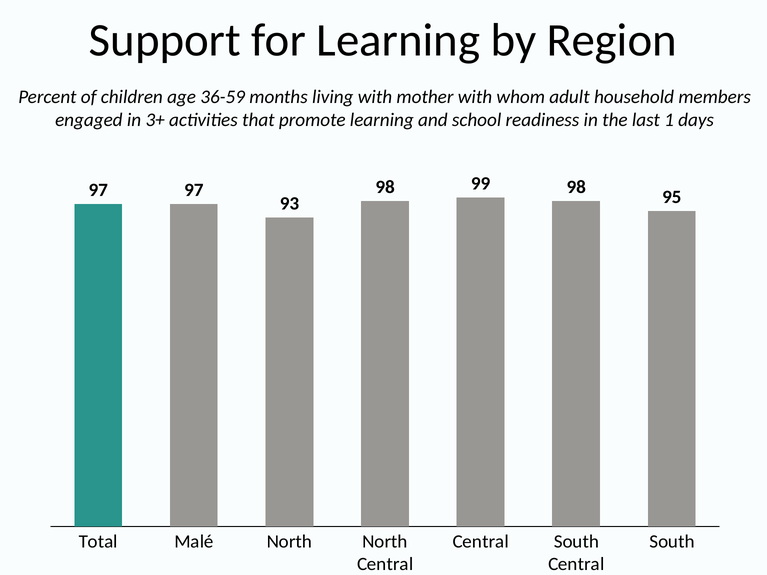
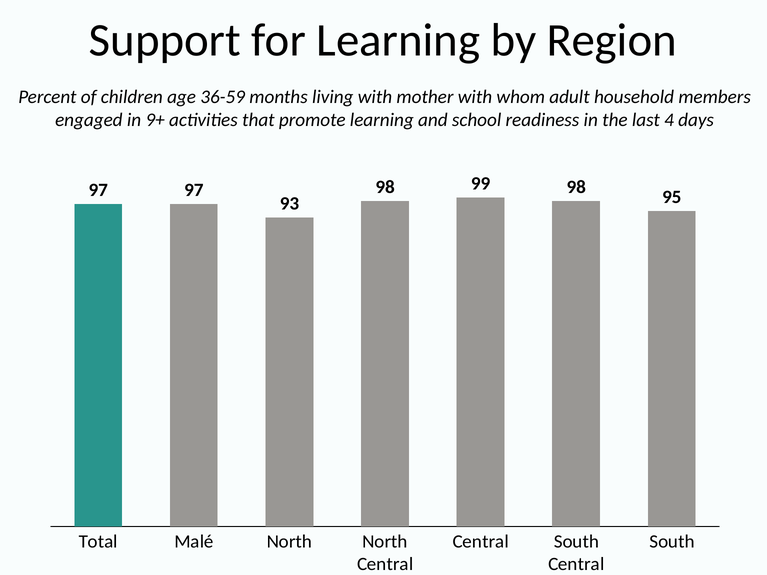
3+: 3+ -> 9+
1: 1 -> 4
